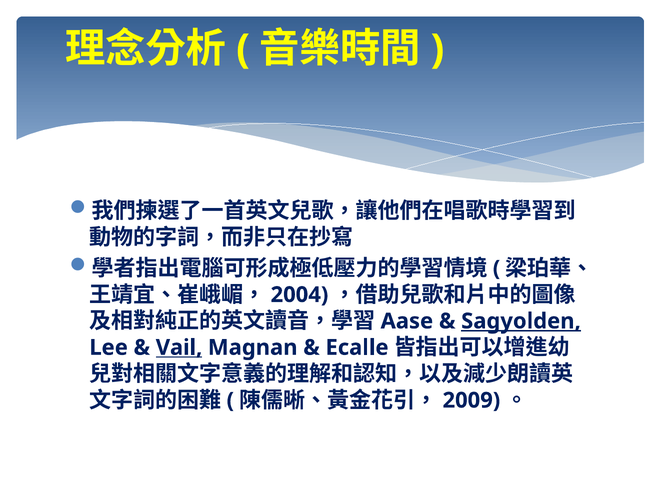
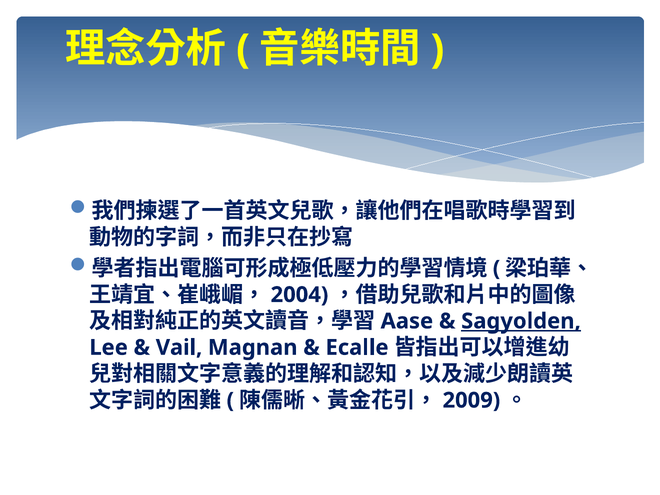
Vail underline: present -> none
